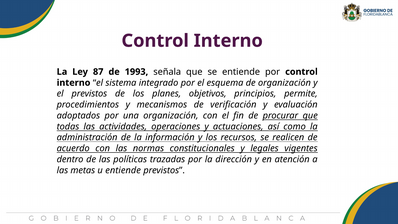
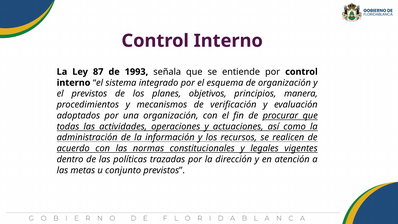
permite: permite -> manera
u entiende: entiende -> conjunto
